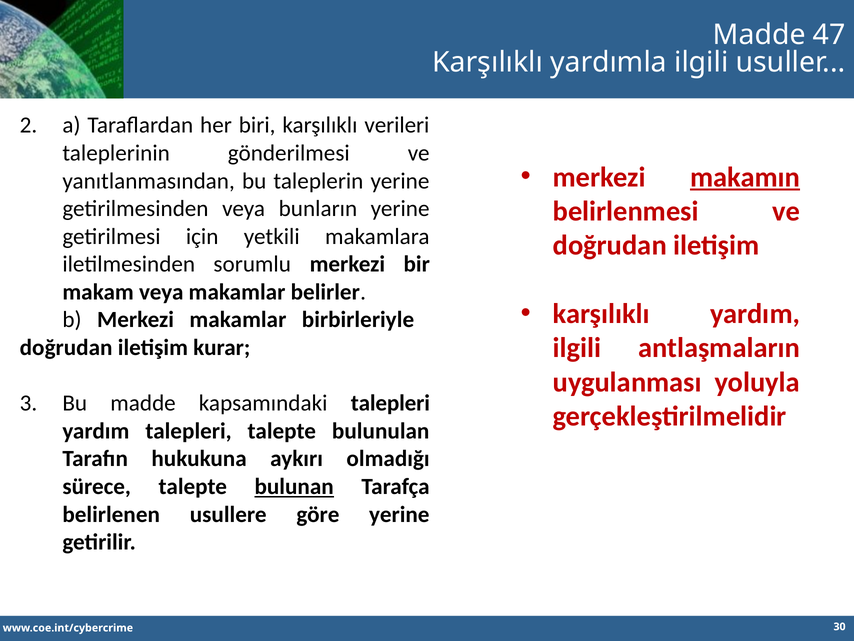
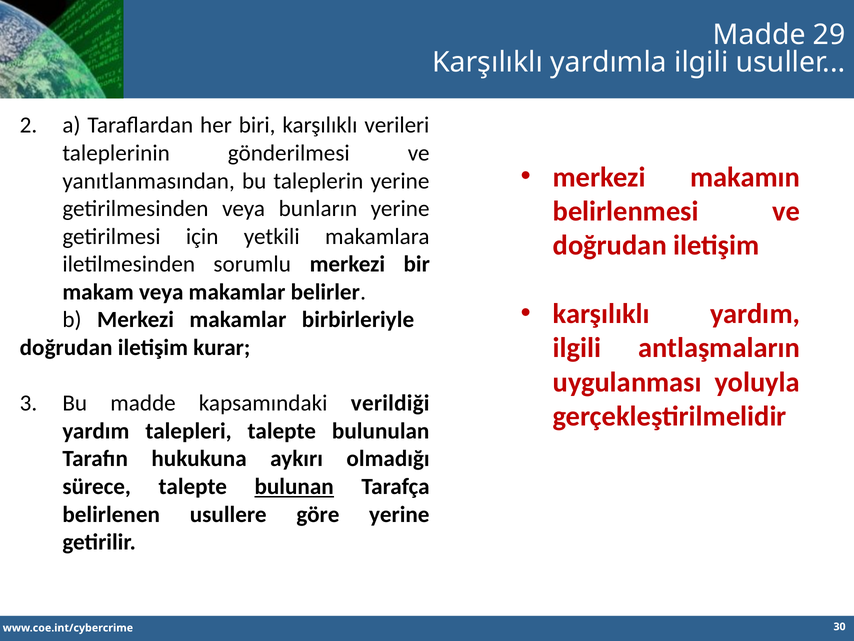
47: 47 -> 29
makamın underline: present -> none
kapsamındaki talepleri: talepleri -> verildiği
